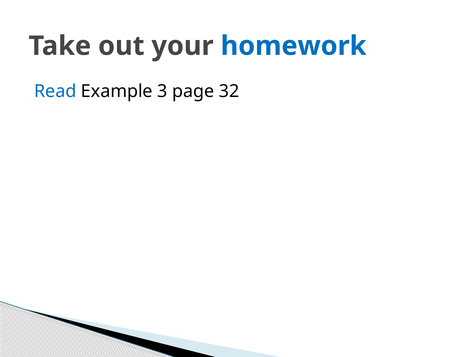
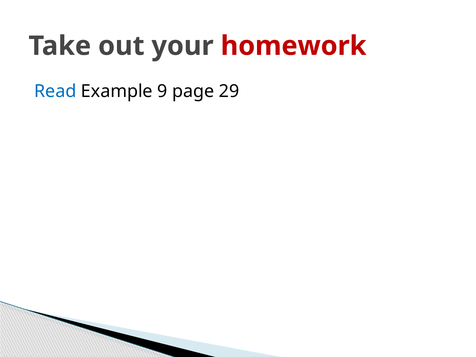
homework colour: blue -> red
3: 3 -> 9
32: 32 -> 29
